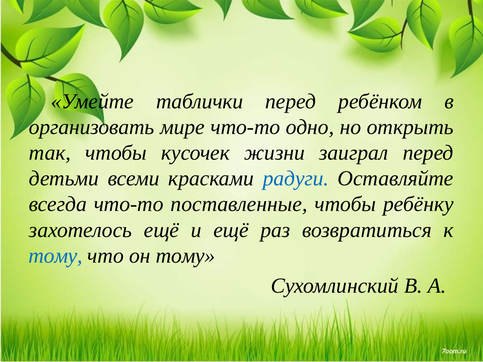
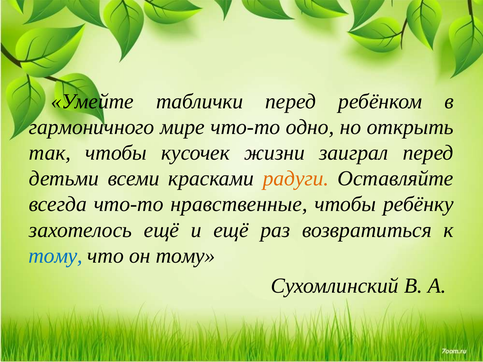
организовать: организовать -> гармоничного
радуги colour: blue -> orange
поставленные: поставленные -> нравственные
